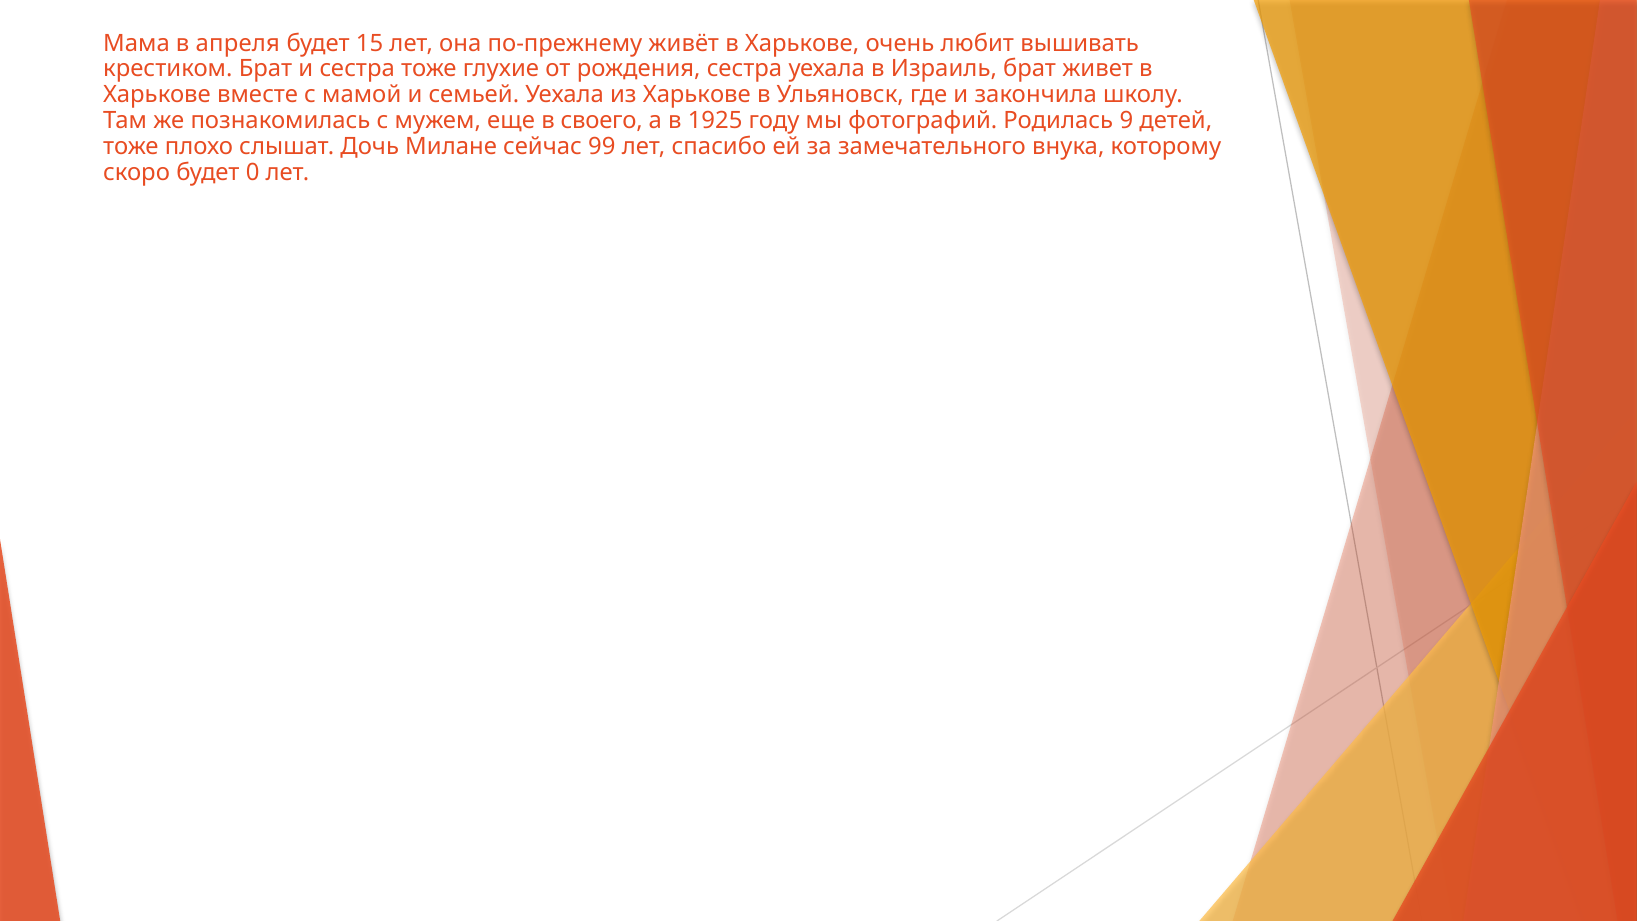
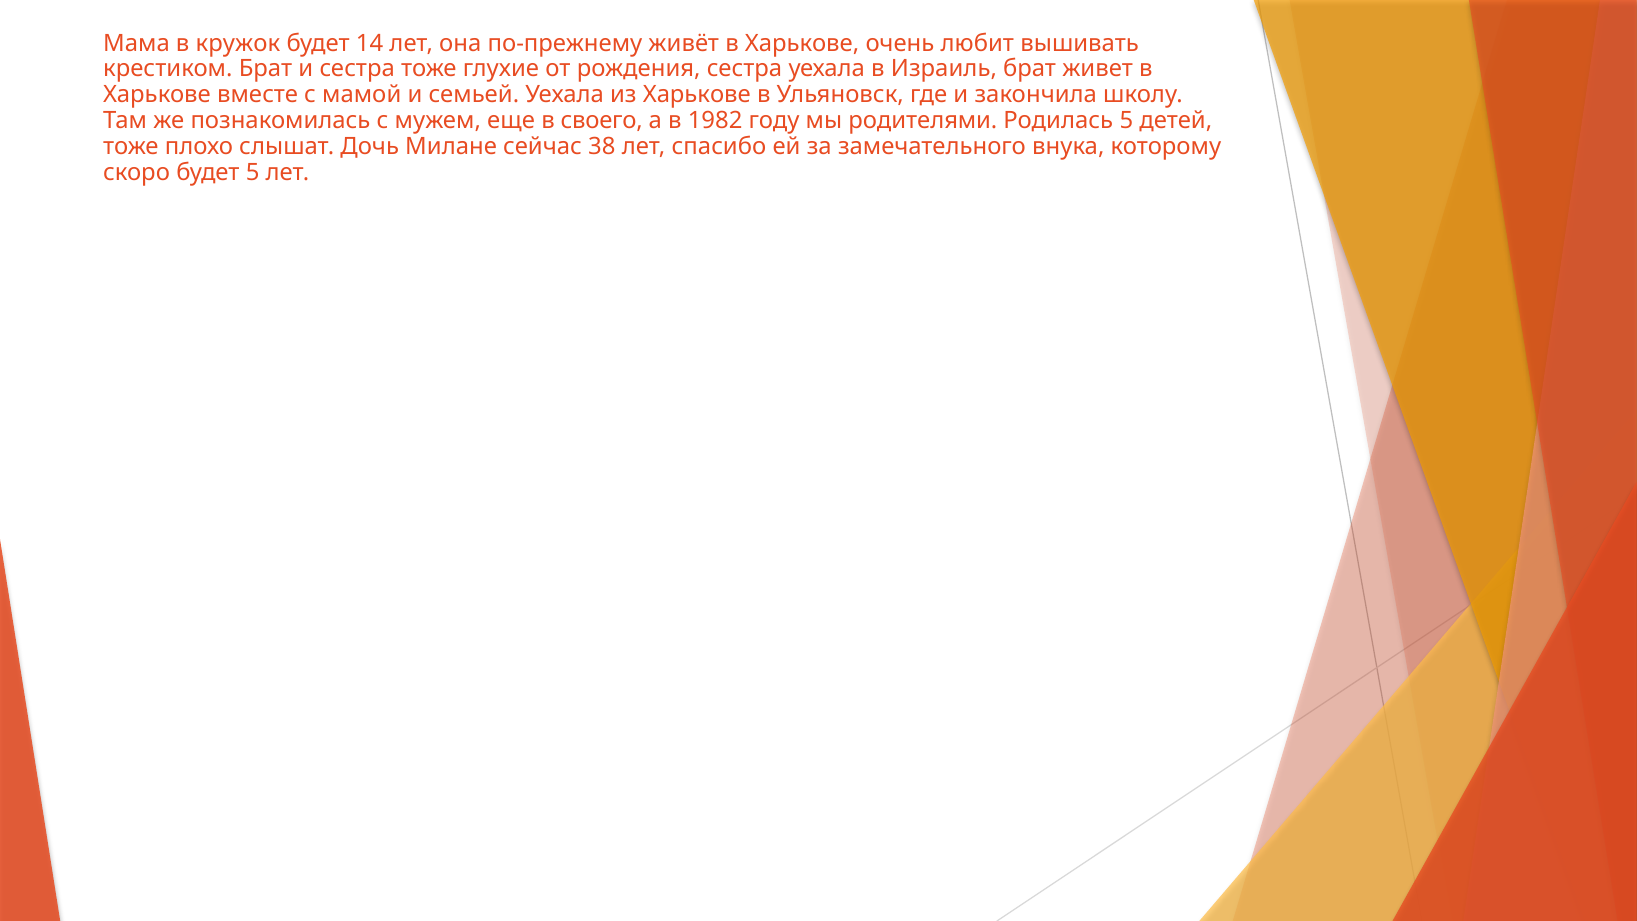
апреля: апреля -> кружок
15: 15 -> 14
1925: 1925 -> 1982
фотографий: фотографий -> родителями
Родилась 9: 9 -> 5
99: 99 -> 38
будет 0: 0 -> 5
